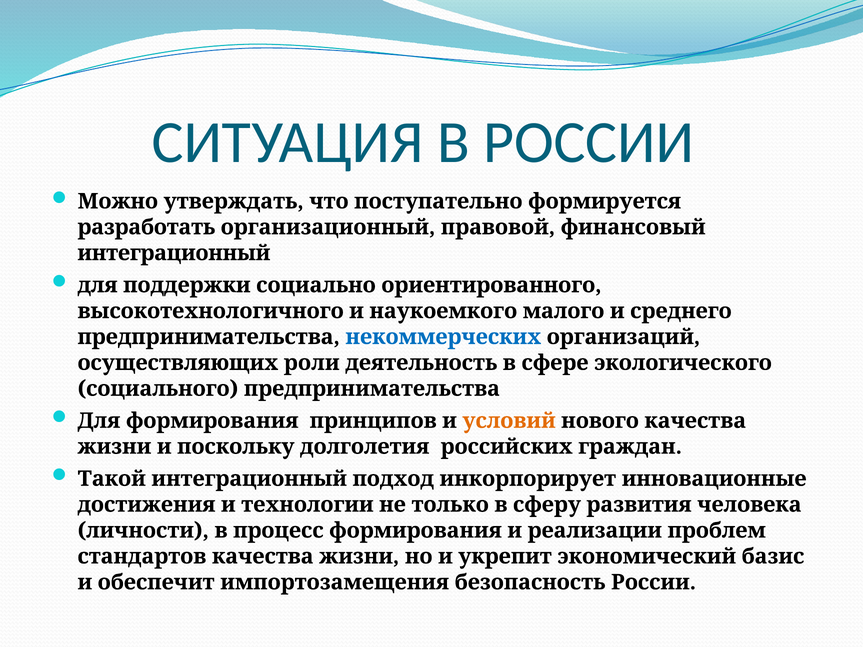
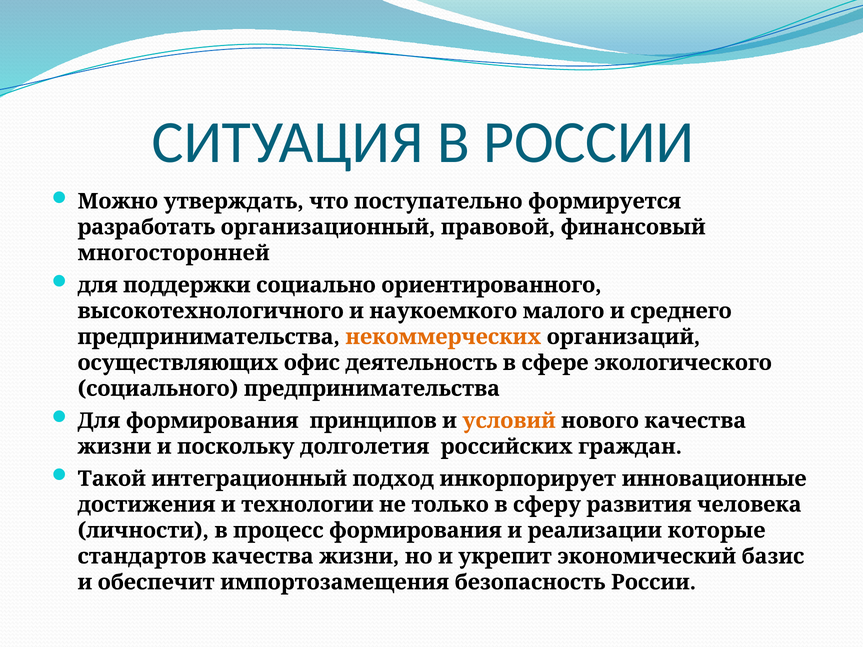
интеграционный at (174, 253): интеграционный -> многосторонней
некоммерческих colour: blue -> orange
роли: роли -> офис
проблем: проблем -> которые
